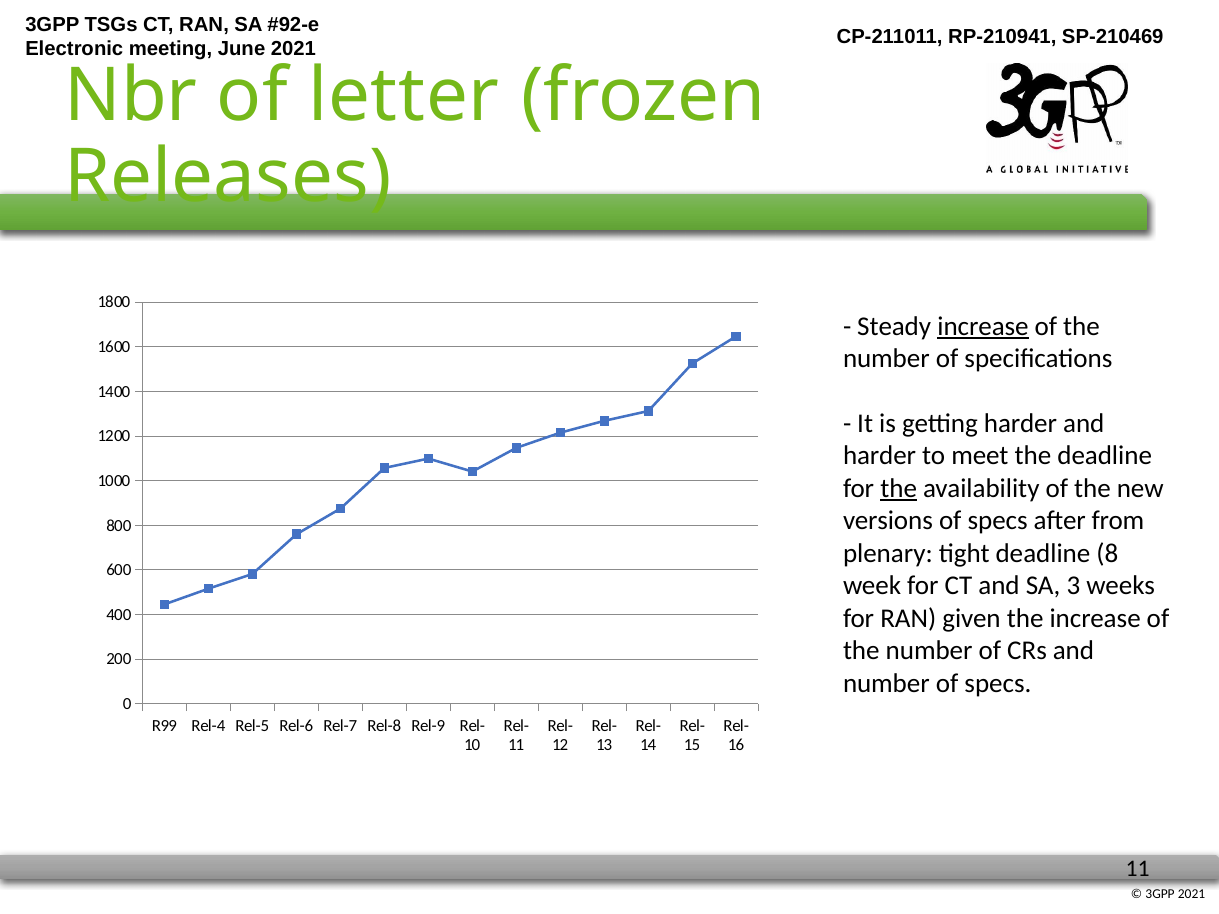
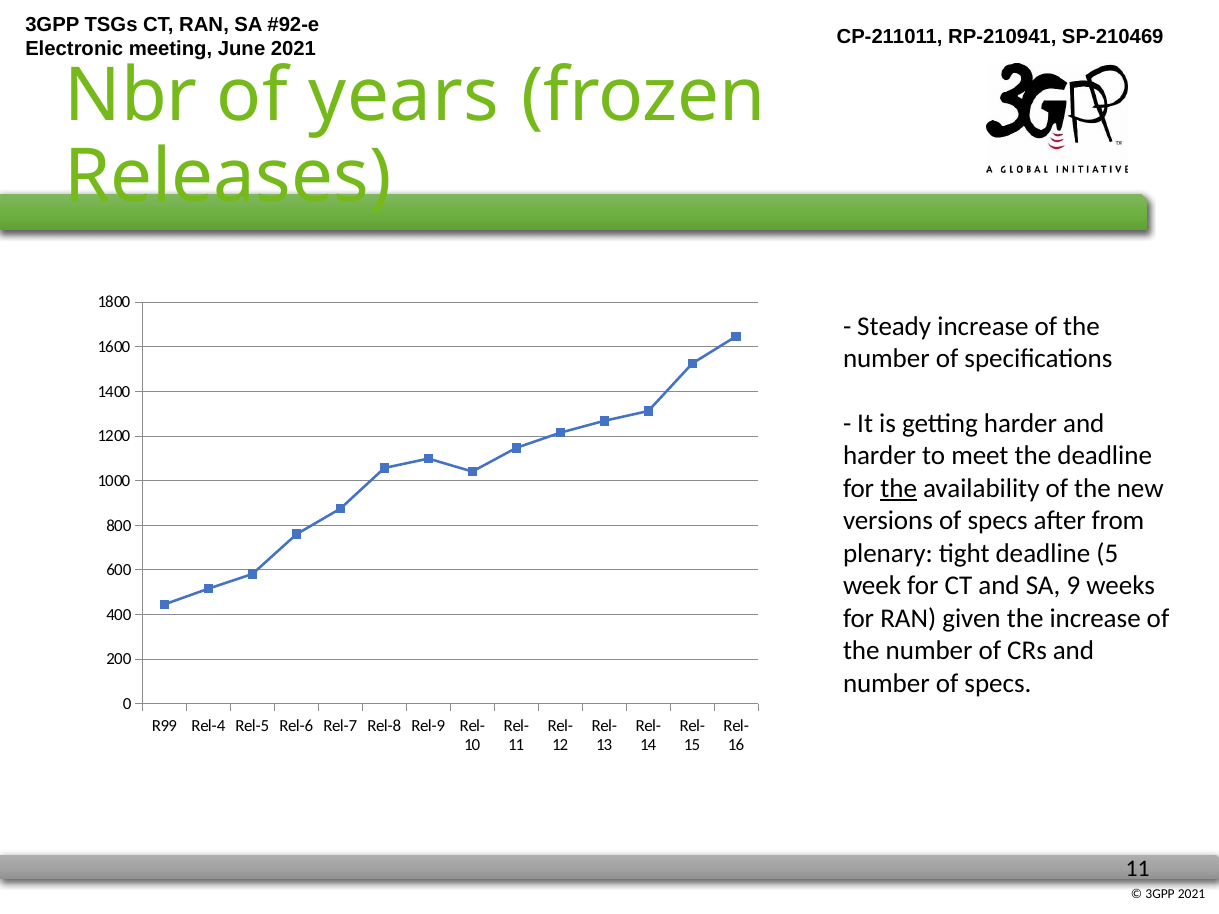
letter: letter -> years
increase at (983, 326) underline: present -> none
8: 8 -> 5
3: 3 -> 9
